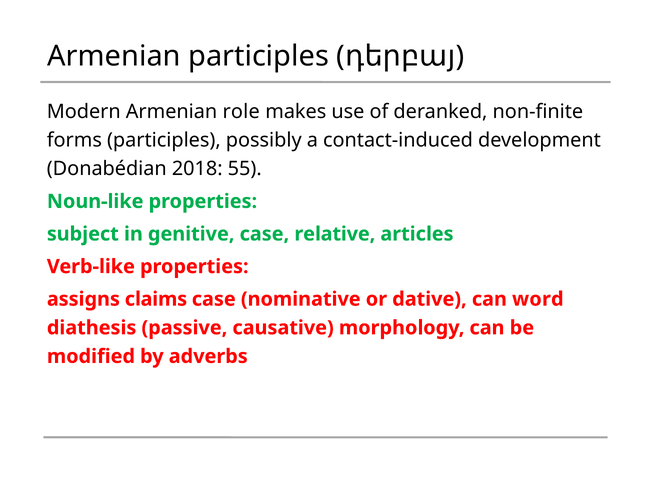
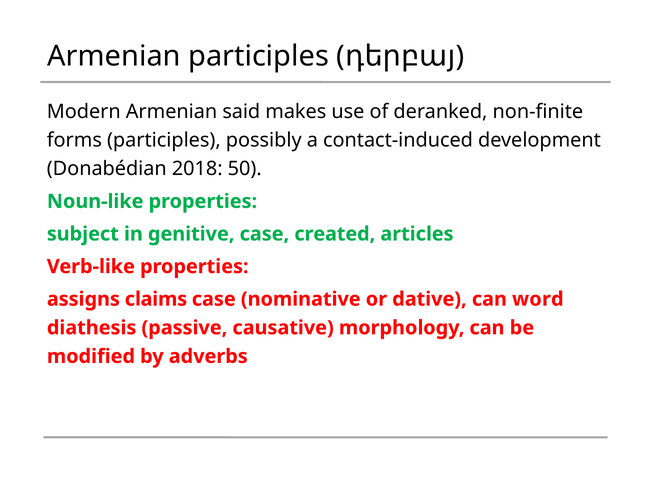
role: role -> said
55: 55 -> 50
relative: relative -> created
